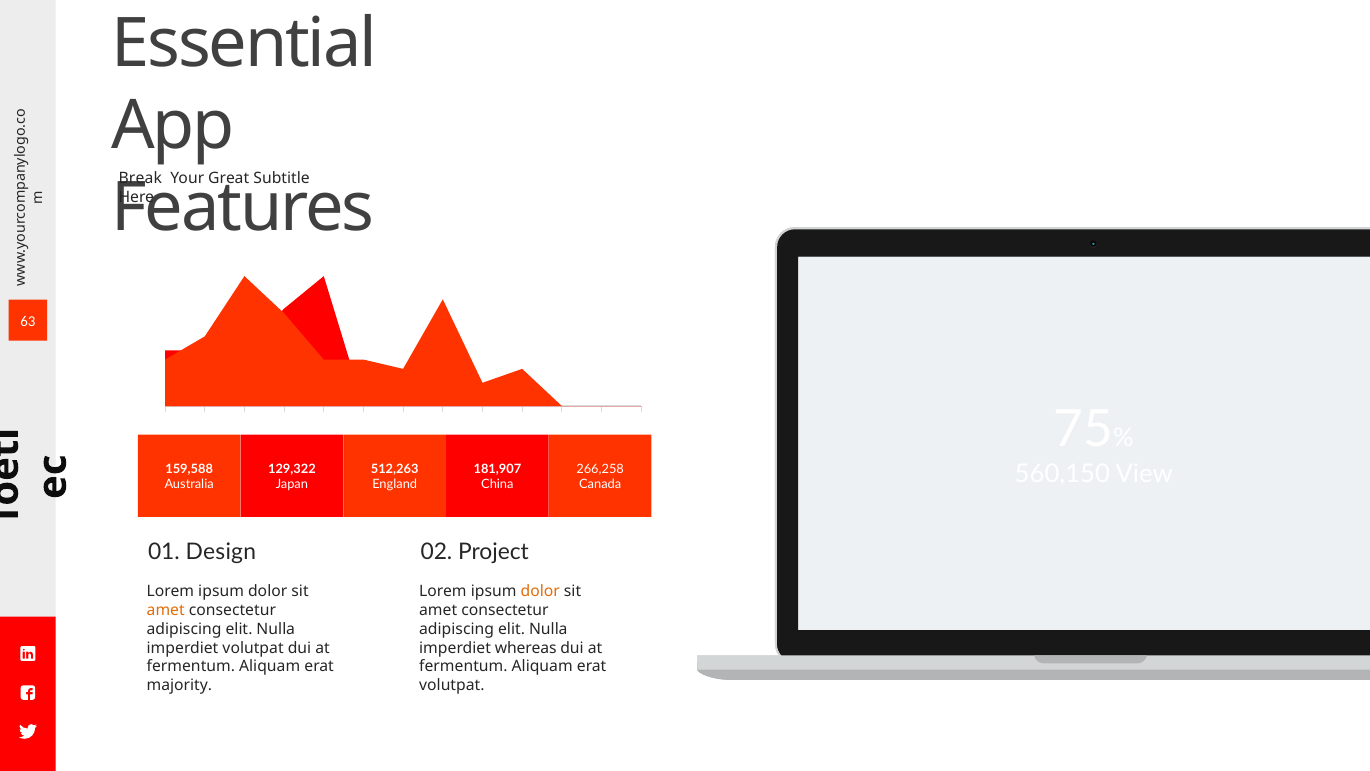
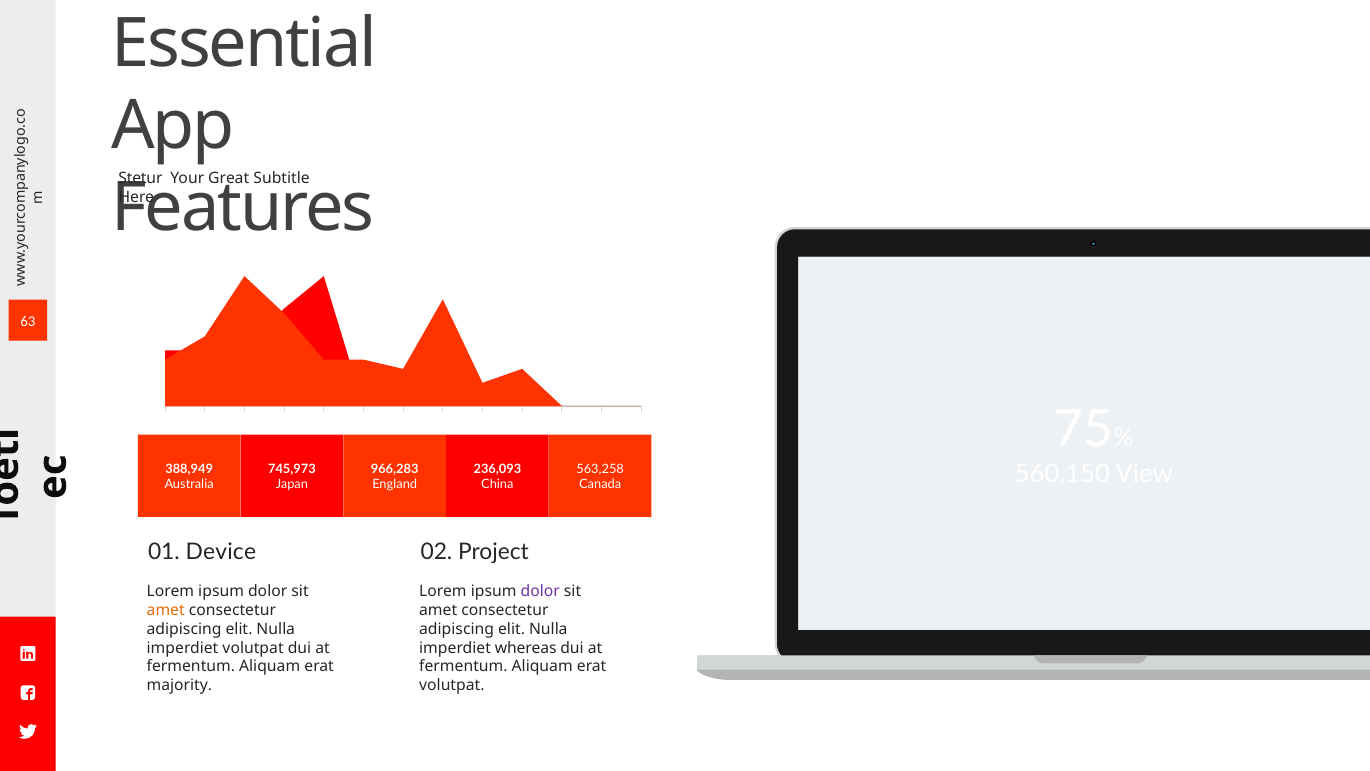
Break: Break -> Stetur
159,588: 159,588 -> 388,949
129,322: 129,322 -> 745,973
512,263: 512,263 -> 966,283
181,907: 181,907 -> 236,093
266,258: 266,258 -> 563,258
Design: Design -> Device
dolor at (540, 591) colour: orange -> purple
